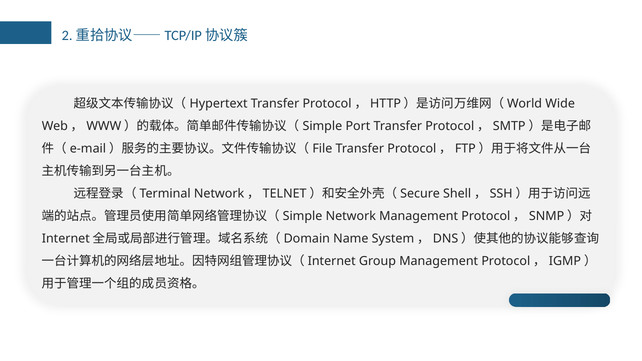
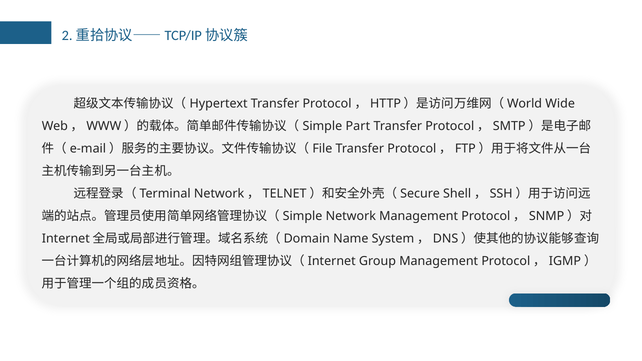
Port: Port -> Part
